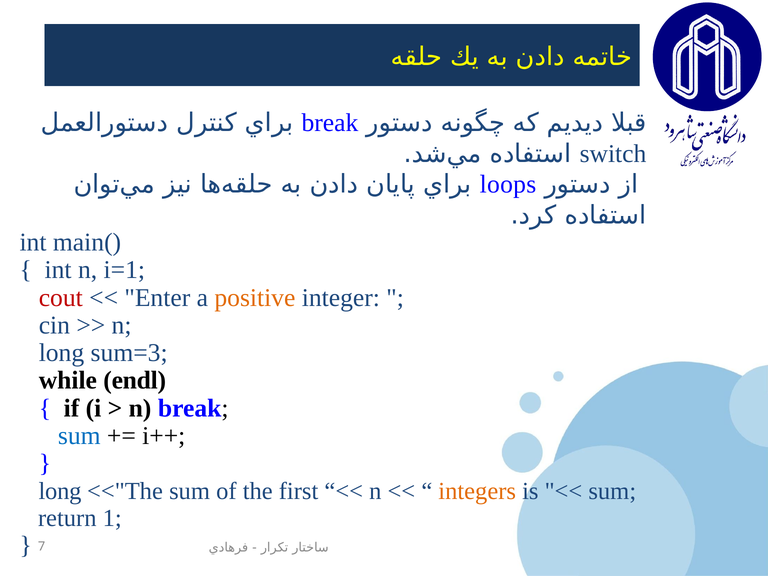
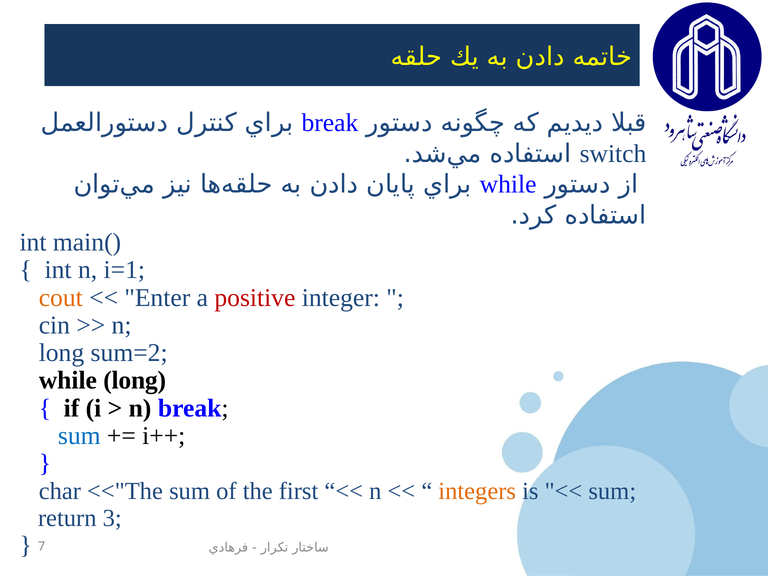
loops at (508, 184): loops -> while
cout colour: red -> orange
positive colour: orange -> red
sum=3: sum=3 -> sum=2
while endl: endl -> long
long at (60, 491): long -> char
1: 1 -> 3
